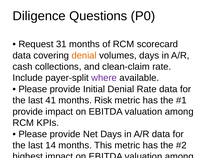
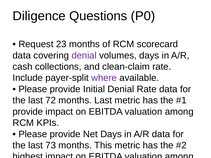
31: 31 -> 23
denial at (84, 56) colour: orange -> purple
41: 41 -> 72
months Risk: Risk -> Last
14: 14 -> 73
